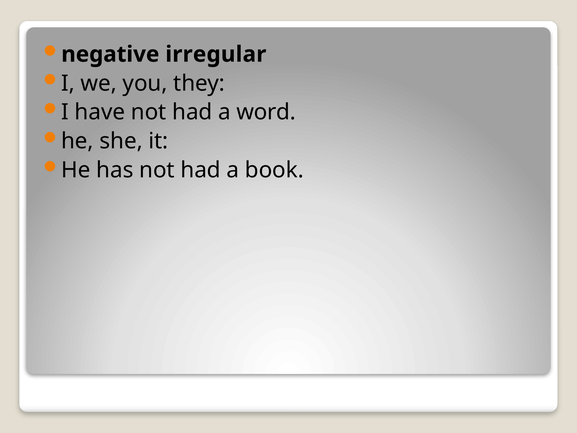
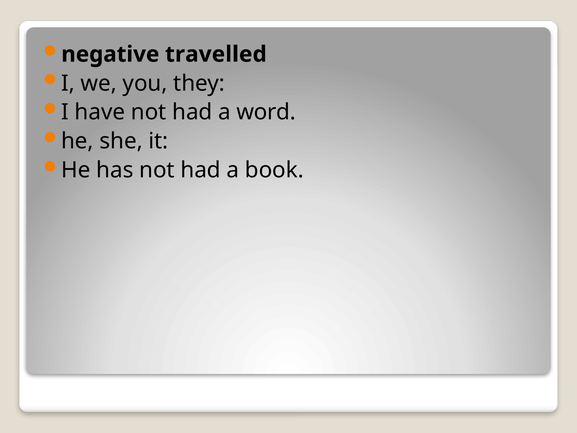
irregular: irregular -> travelled
